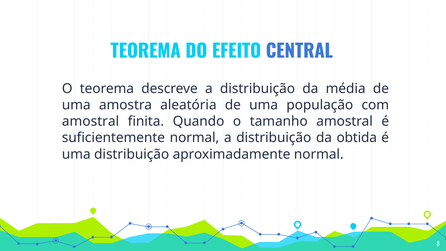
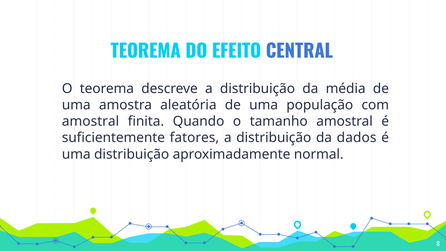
suficientemente normal: normal -> fatores
obtida: obtida -> dados
